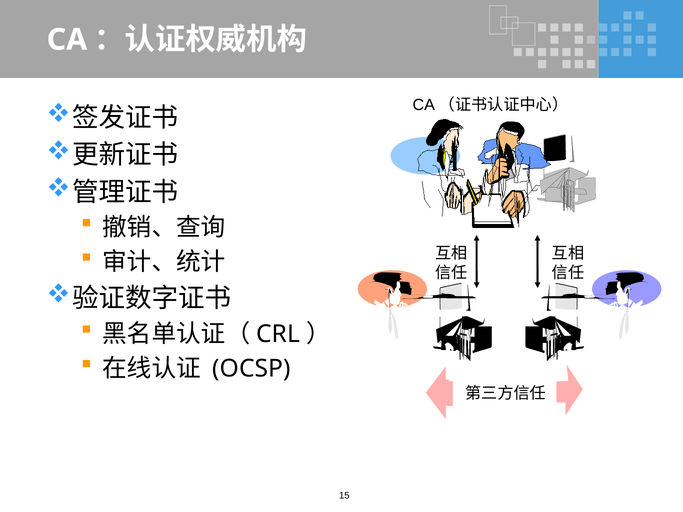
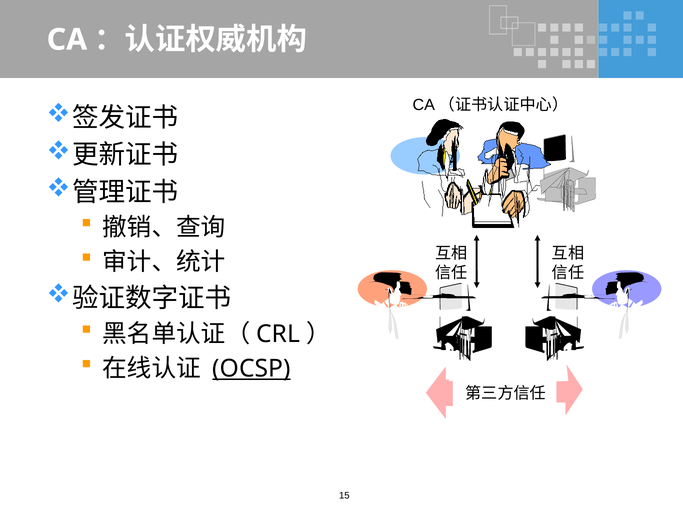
OCSP underline: none -> present
